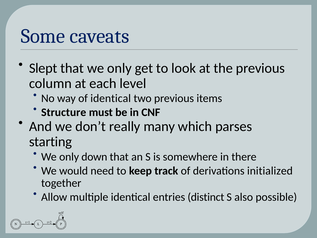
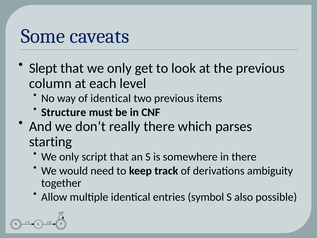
really many: many -> there
down: down -> script
initialized: initialized -> ambiguity
distinct: distinct -> symbol
